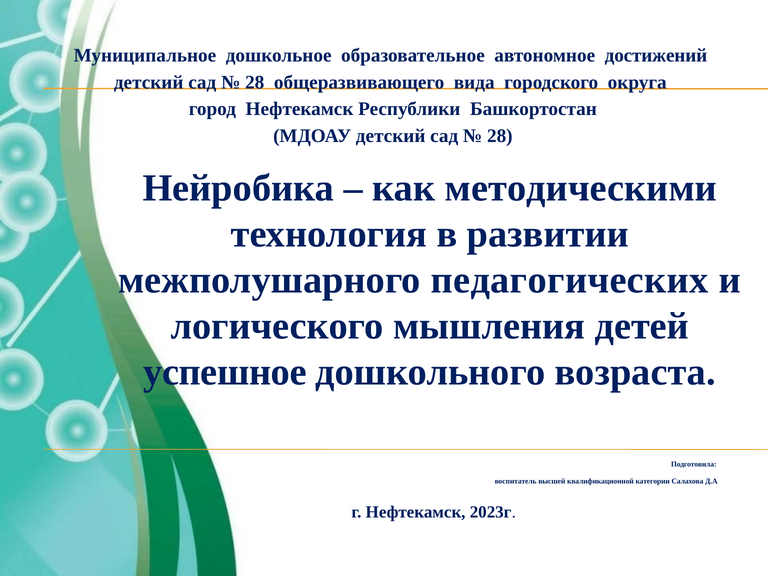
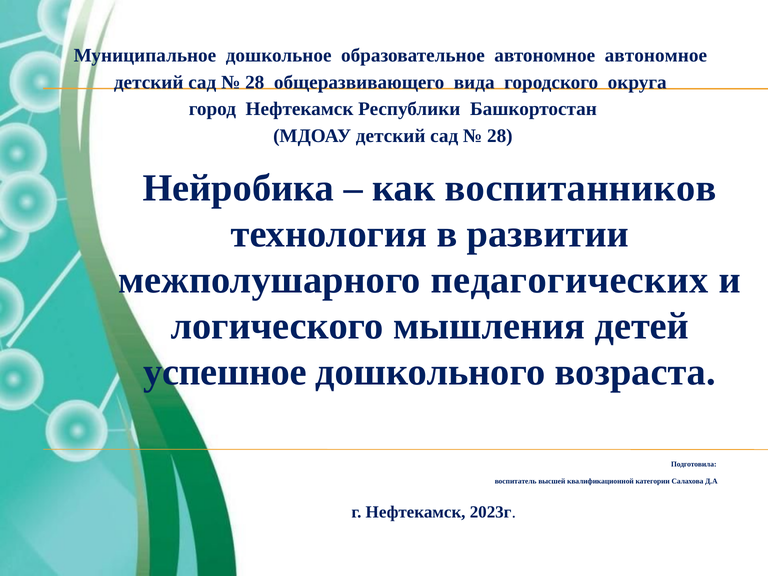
автономное достижений: достижений -> автономное
методическими: методическими -> воспитанников
